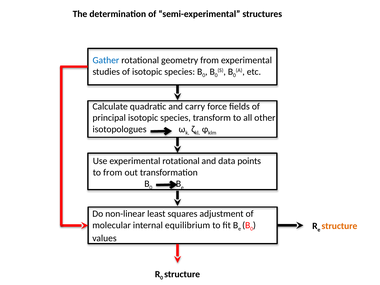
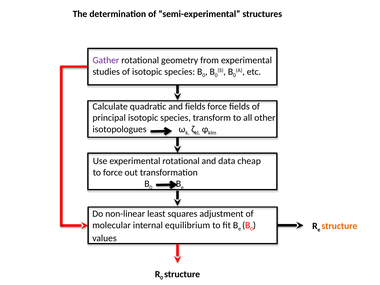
Gather colour: blue -> purple
and carry: carry -> fields
points: points -> cheap
to from: from -> force
